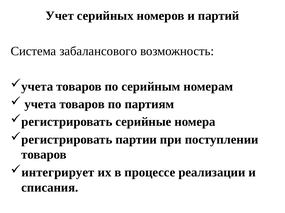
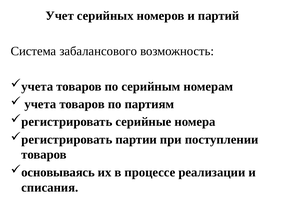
интегрирует: интегрирует -> основываясь
